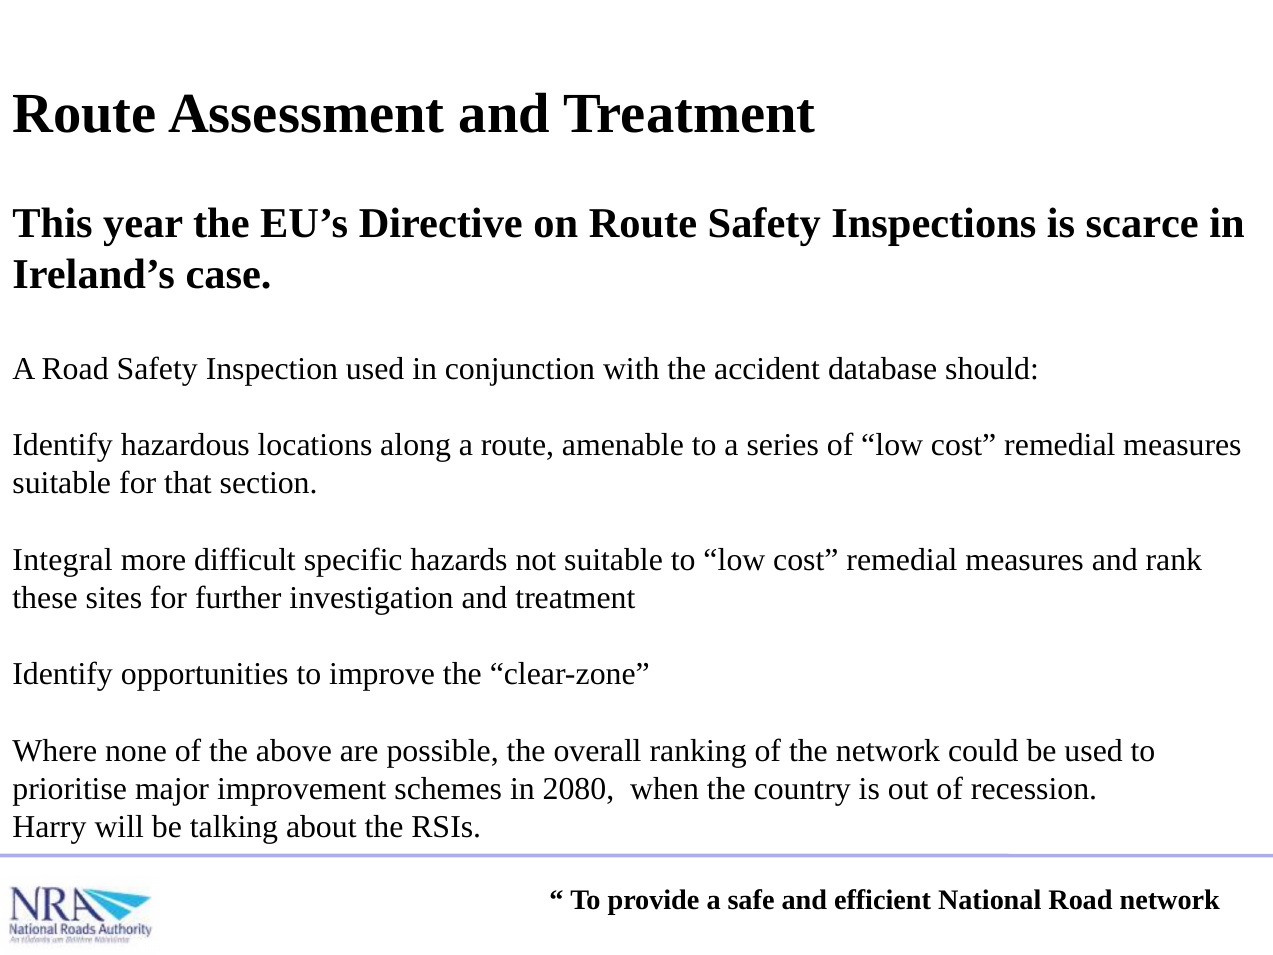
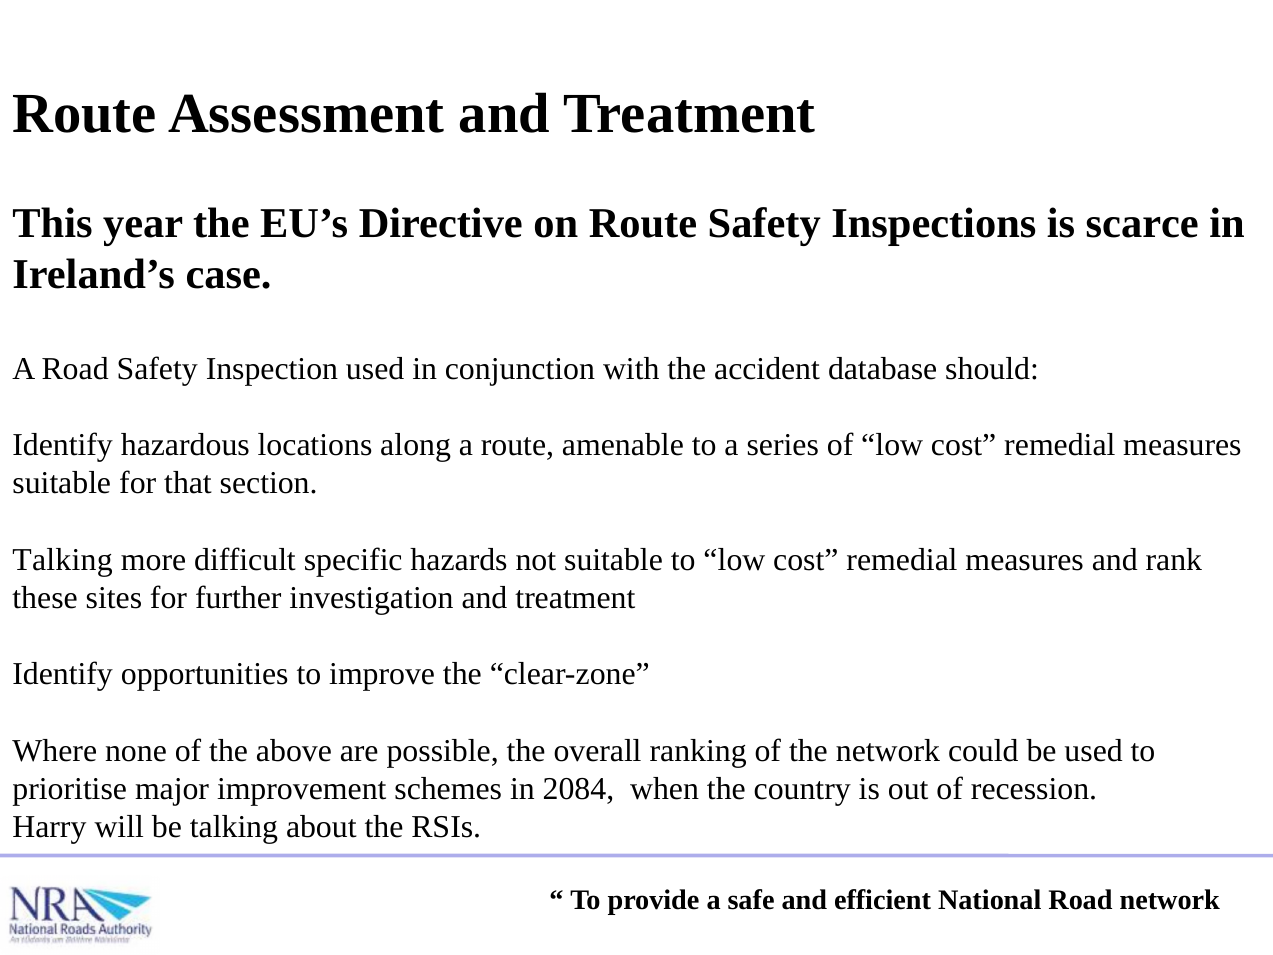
Integral at (63, 560): Integral -> Talking
2080: 2080 -> 2084
